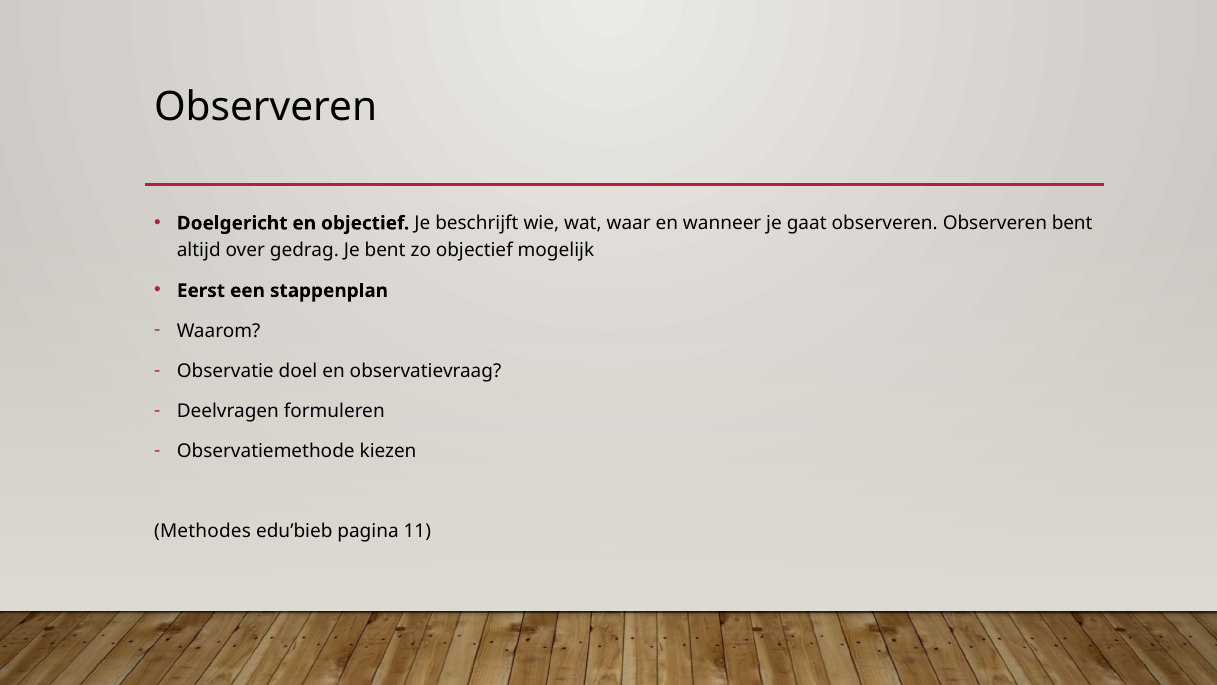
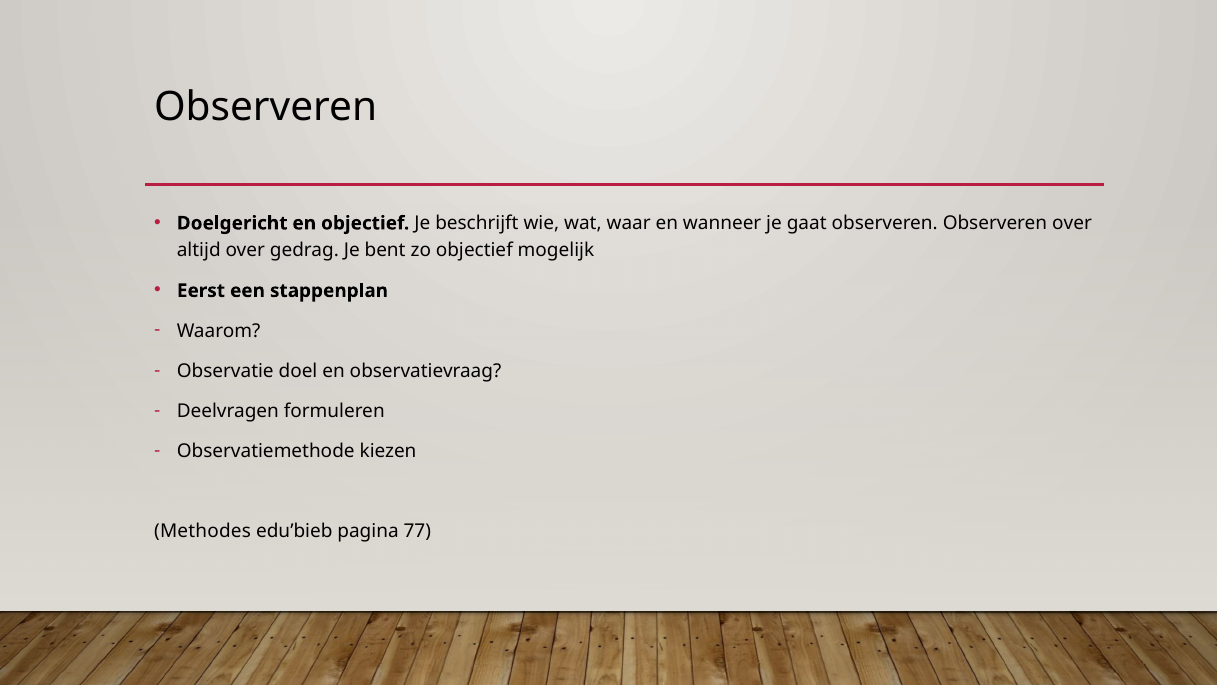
Observeren bent: bent -> over
11: 11 -> 77
